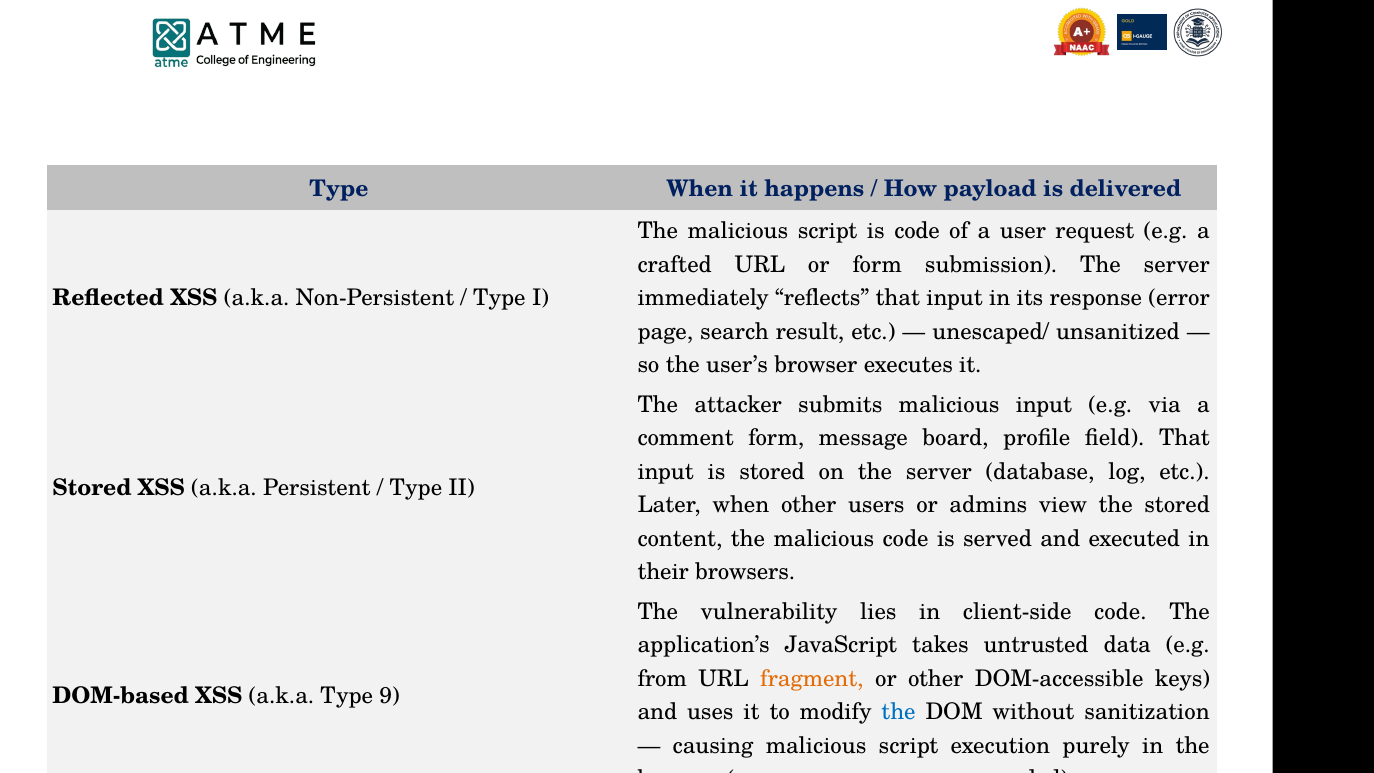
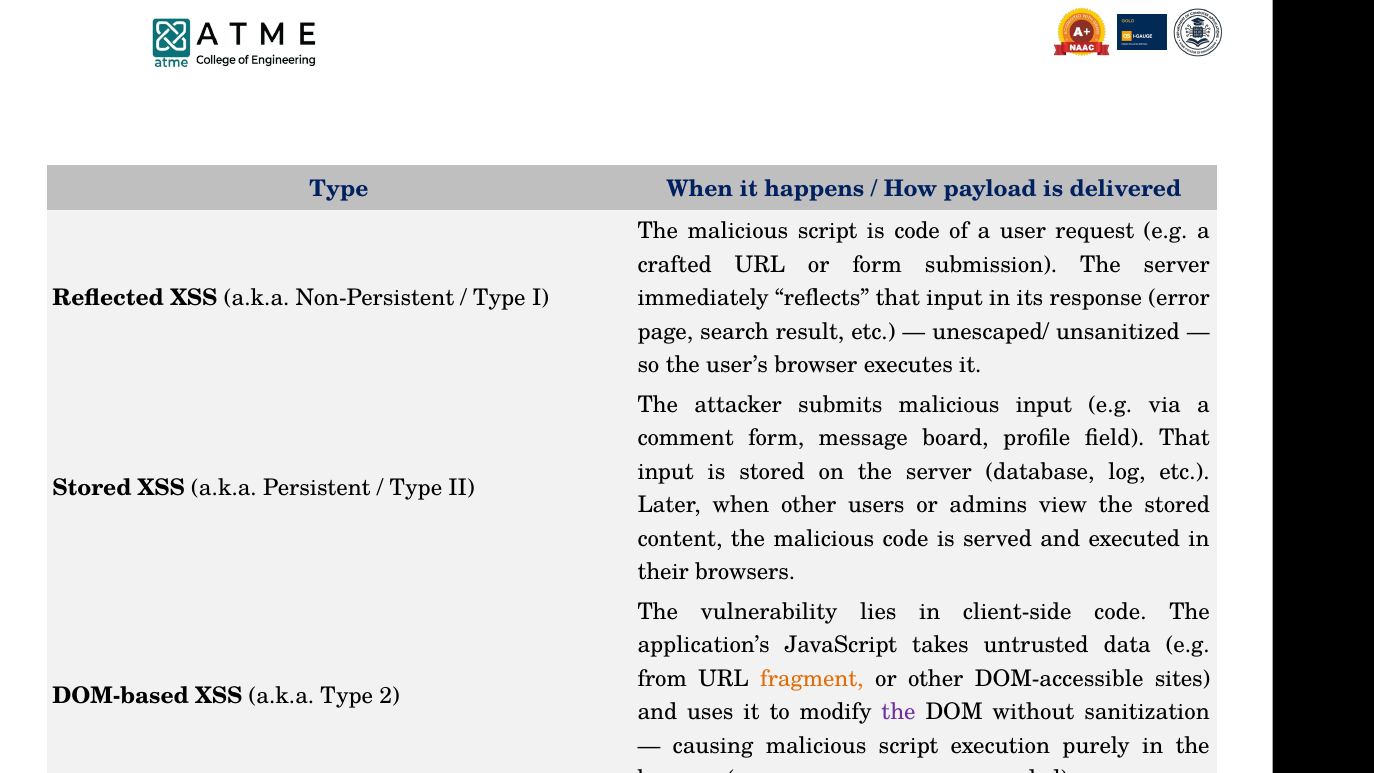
keys: keys -> sites
9: 9 -> 2
the at (899, 712) colour: blue -> purple
